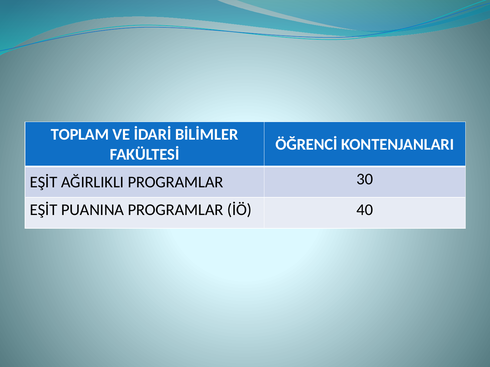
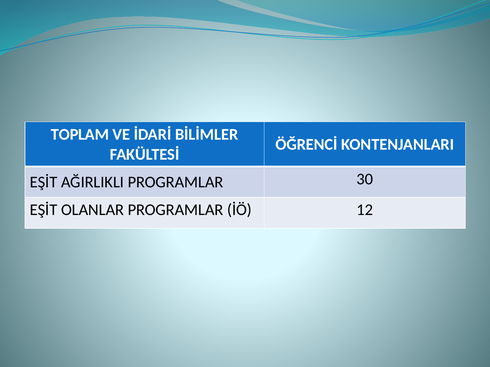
PUANINA: PUANINA -> OLANLAR
40: 40 -> 12
